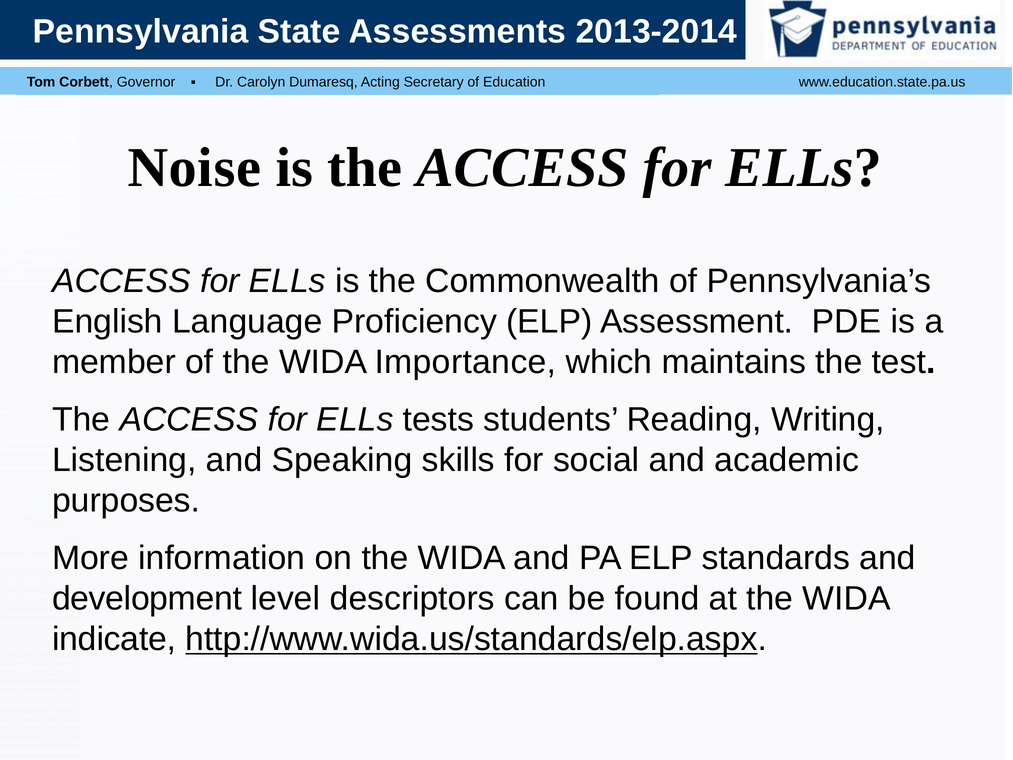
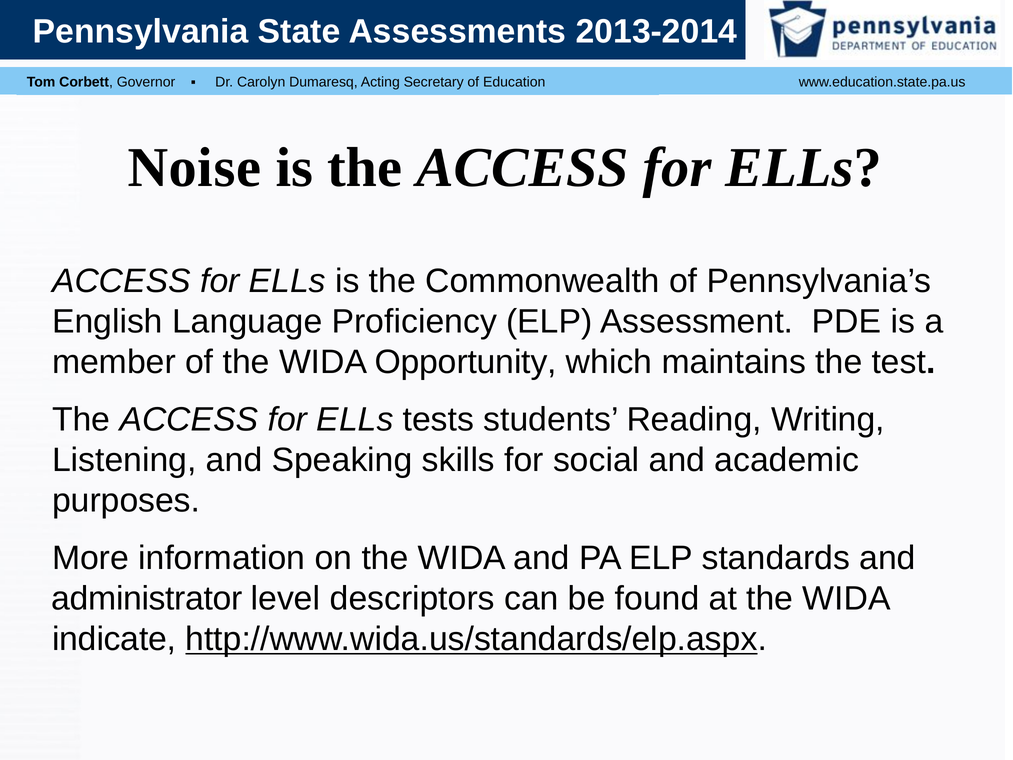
Importance: Importance -> Opportunity
development: development -> administrator
